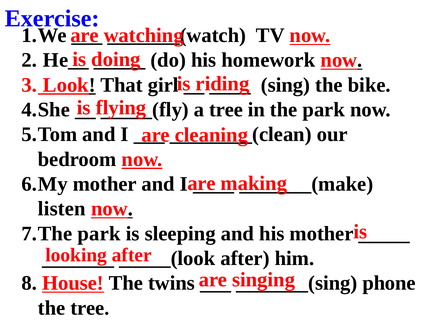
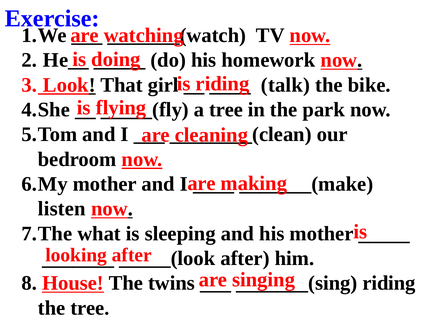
sing: sing -> talk
park at (99, 233): park -> what
phone at (389, 283): phone -> riding
